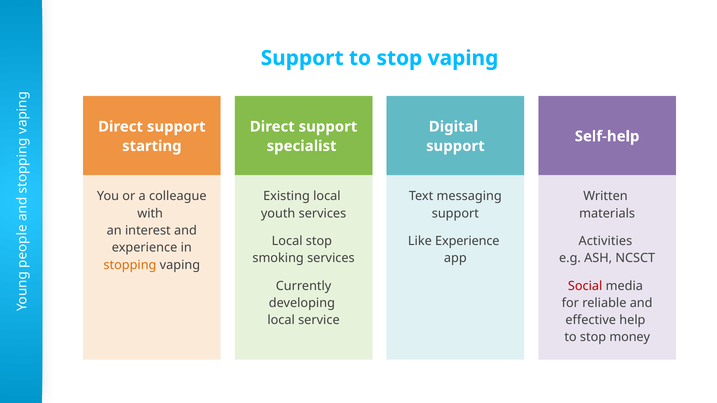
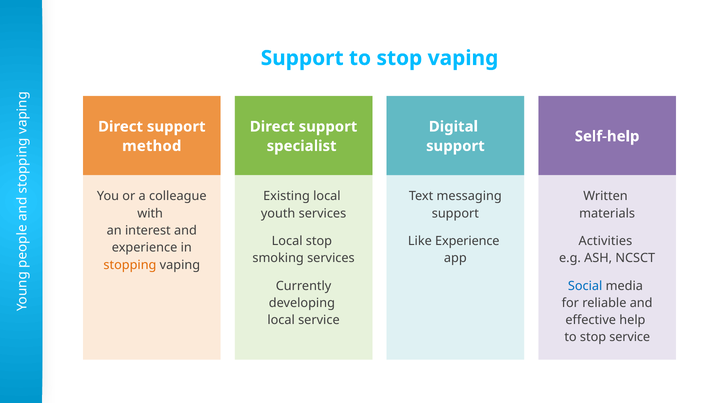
starting: starting -> method
Social colour: red -> blue
stop money: money -> service
